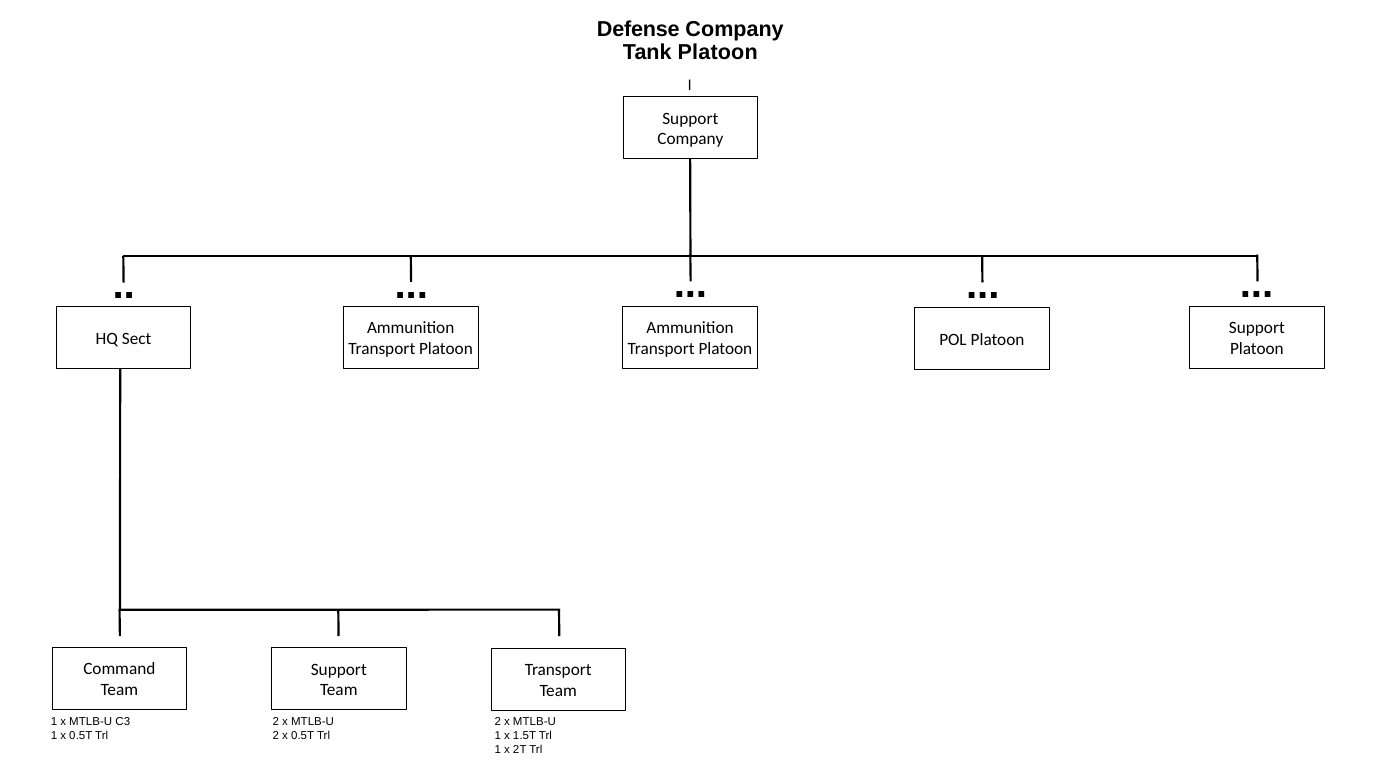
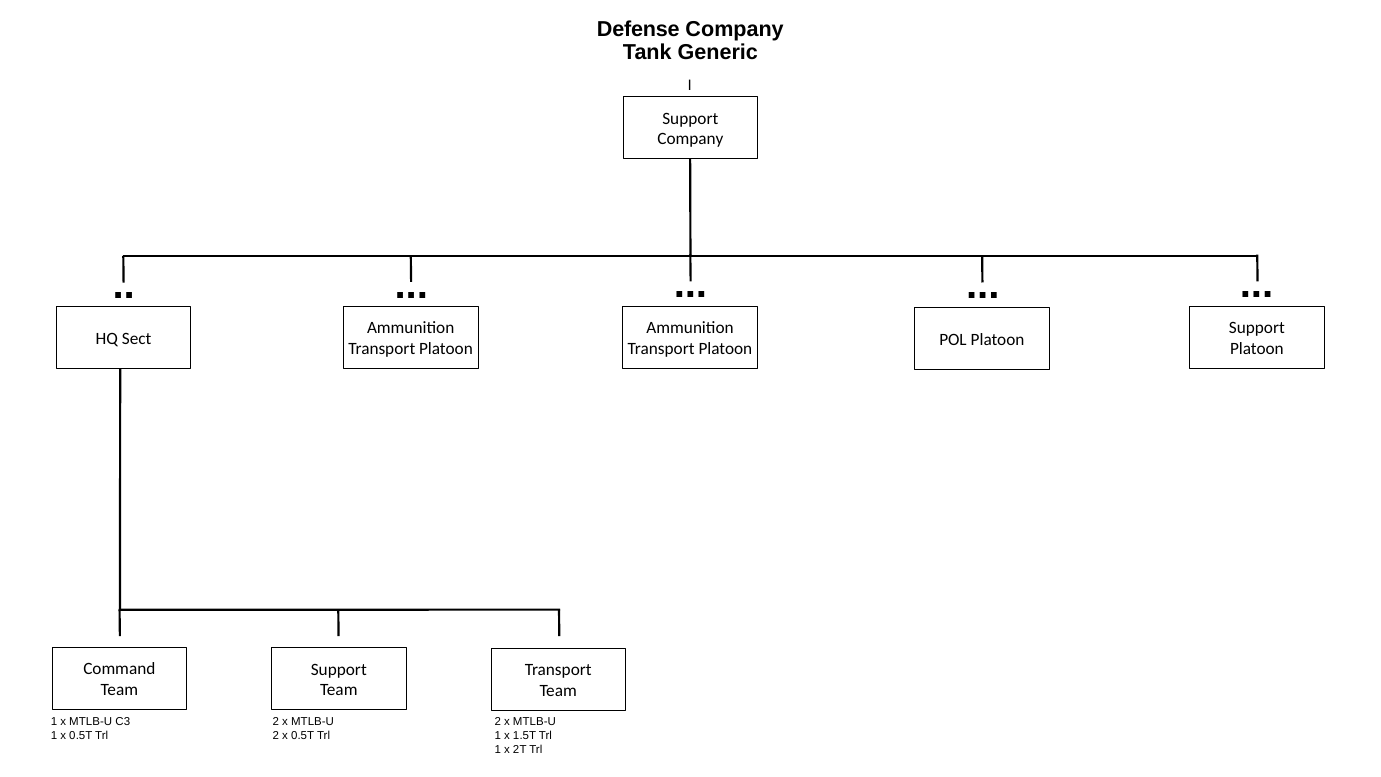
Tank Platoon: Platoon -> Generic
